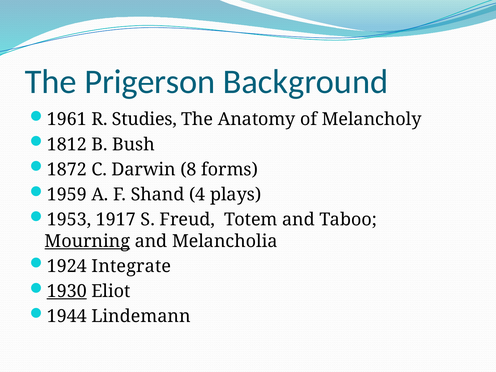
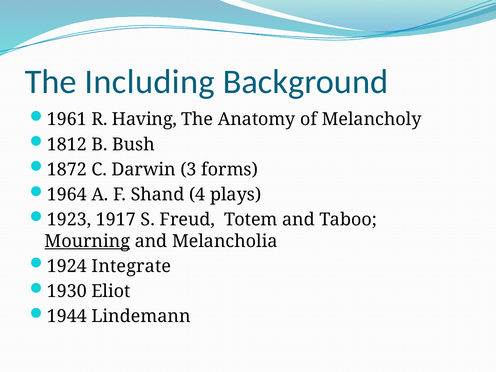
Prigerson: Prigerson -> Including
Studies: Studies -> Having
8: 8 -> 3
1959: 1959 -> 1964
1953: 1953 -> 1923
1930 underline: present -> none
